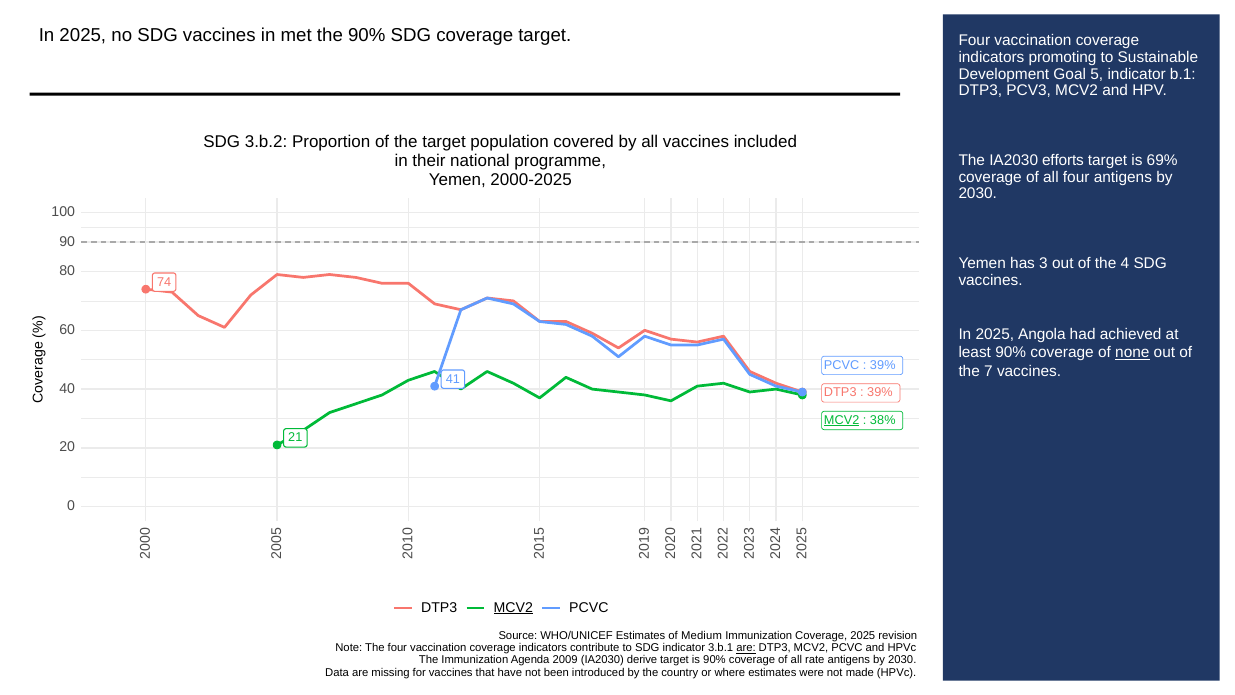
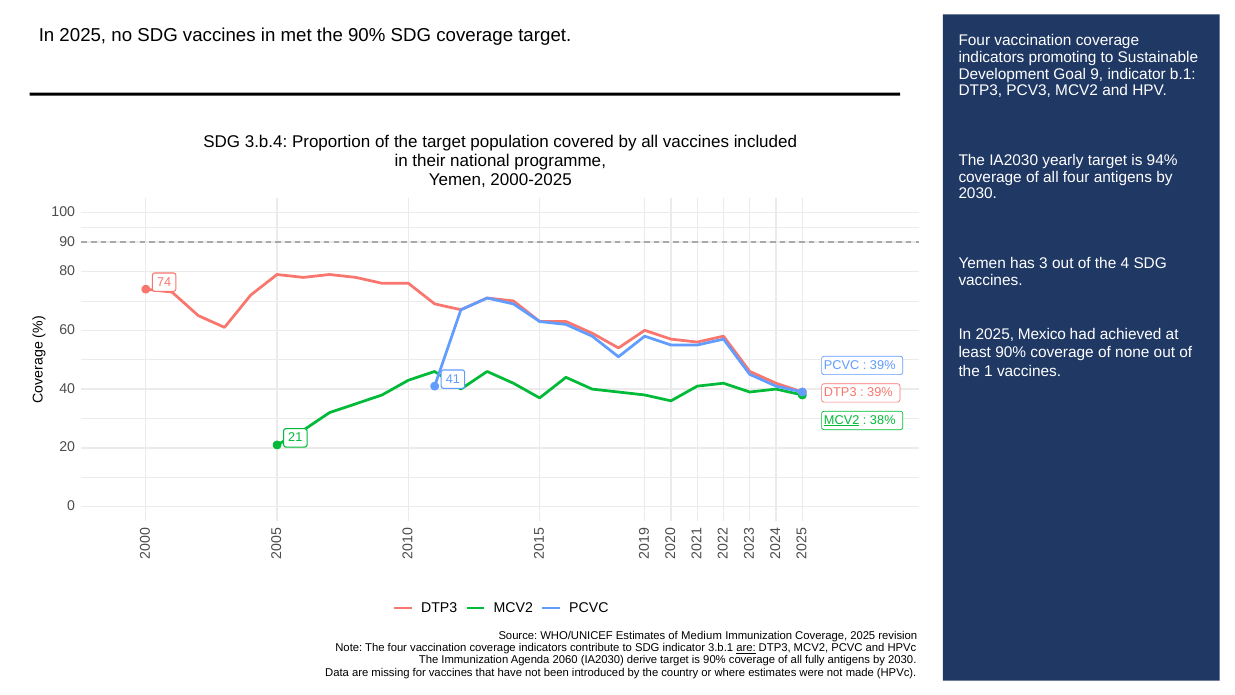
Goal 5: 5 -> 9
3.b.2: 3.b.2 -> 3.b.4
efforts: efforts -> yearly
69%: 69% -> 94%
Angola: Angola -> Mexico
none underline: present -> none
the 7: 7 -> 1
MCV2 at (513, 607) underline: present -> none
2009: 2009 -> 2060
rate: rate -> fully
